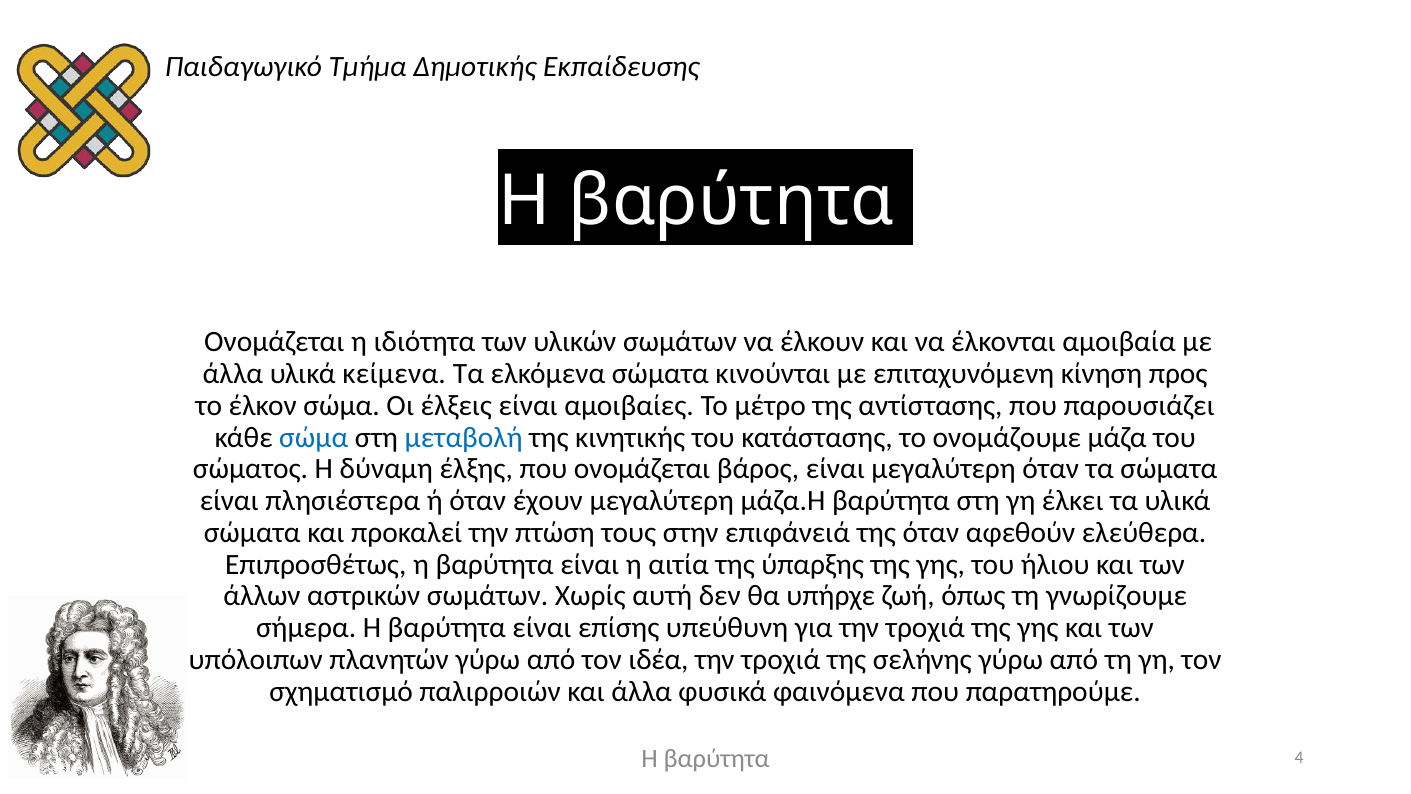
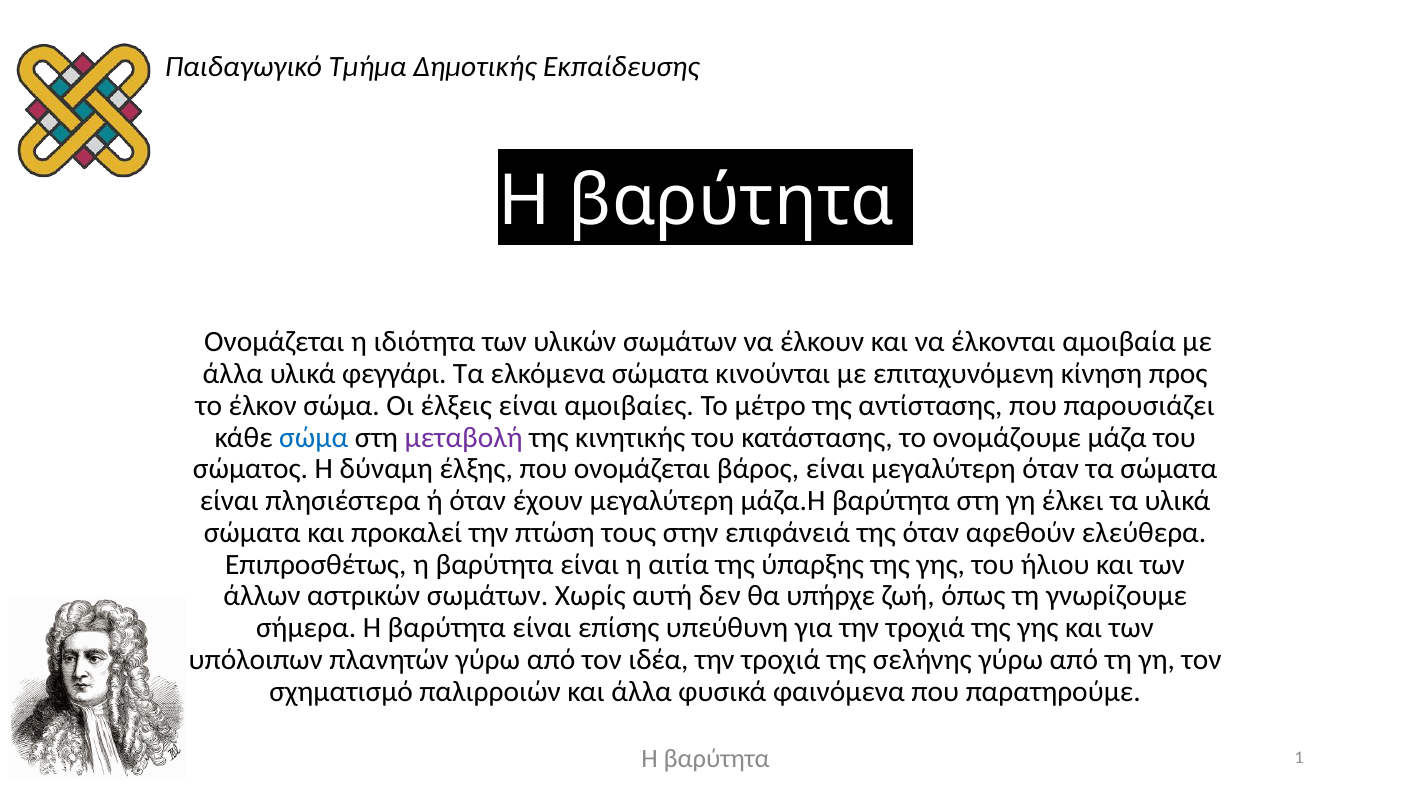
κείμενα: κείμενα -> φεγγάρι
μεταβολή colour: blue -> purple
4: 4 -> 1
